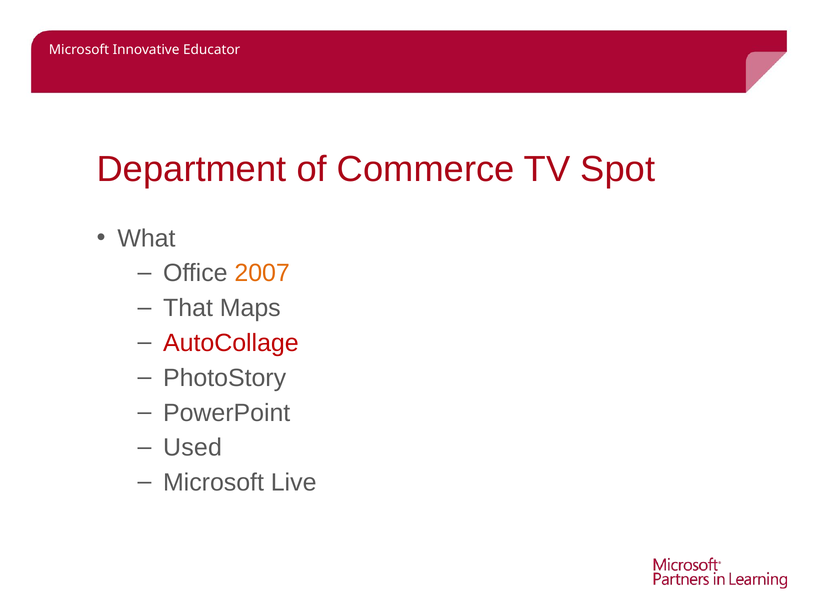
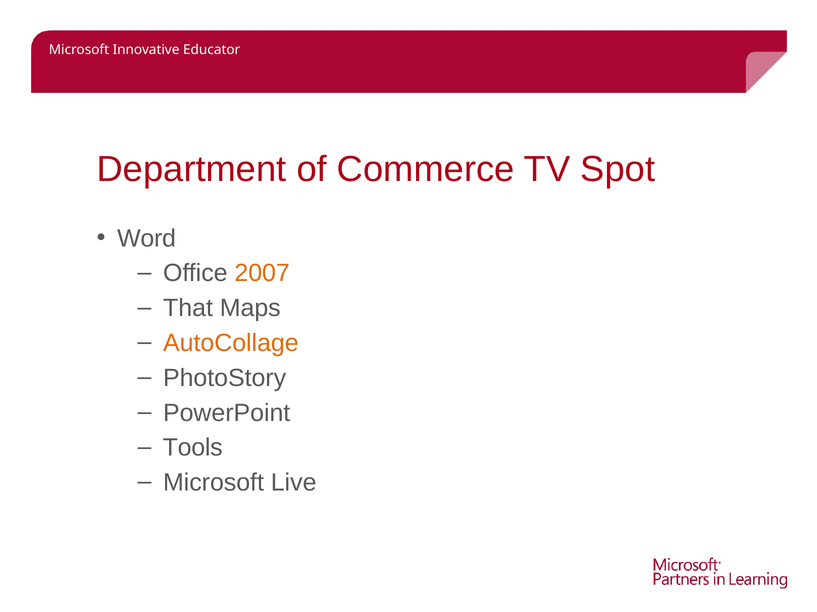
What: What -> Word
AutoCollage colour: red -> orange
Used: Used -> Tools
